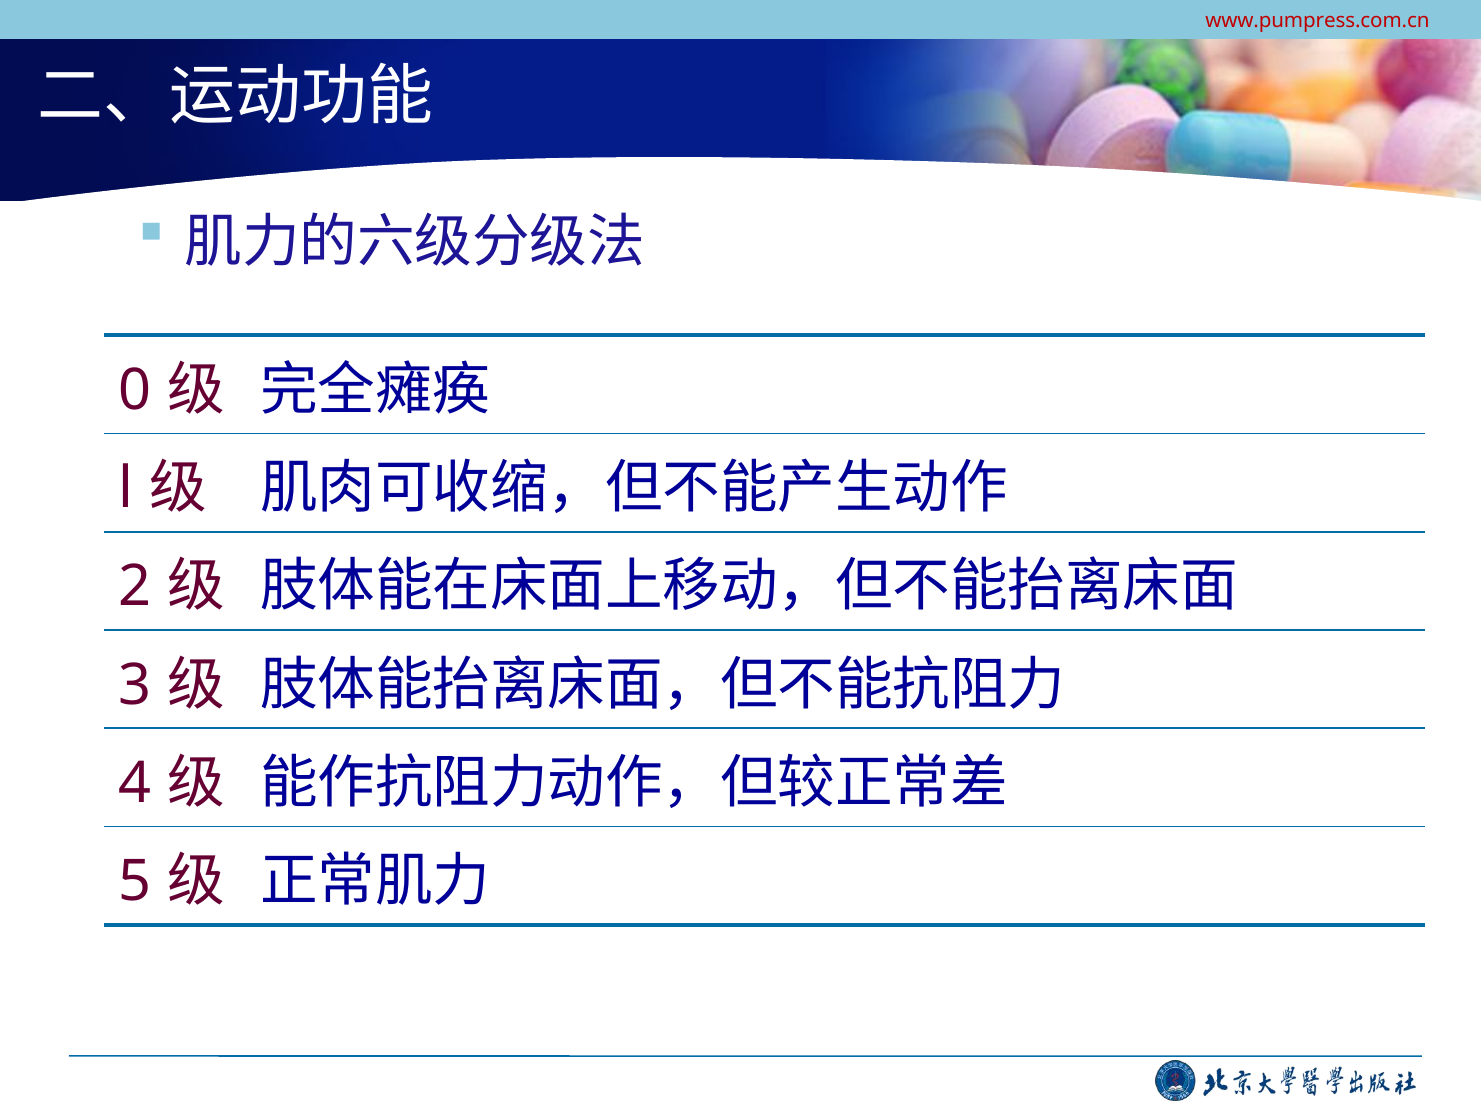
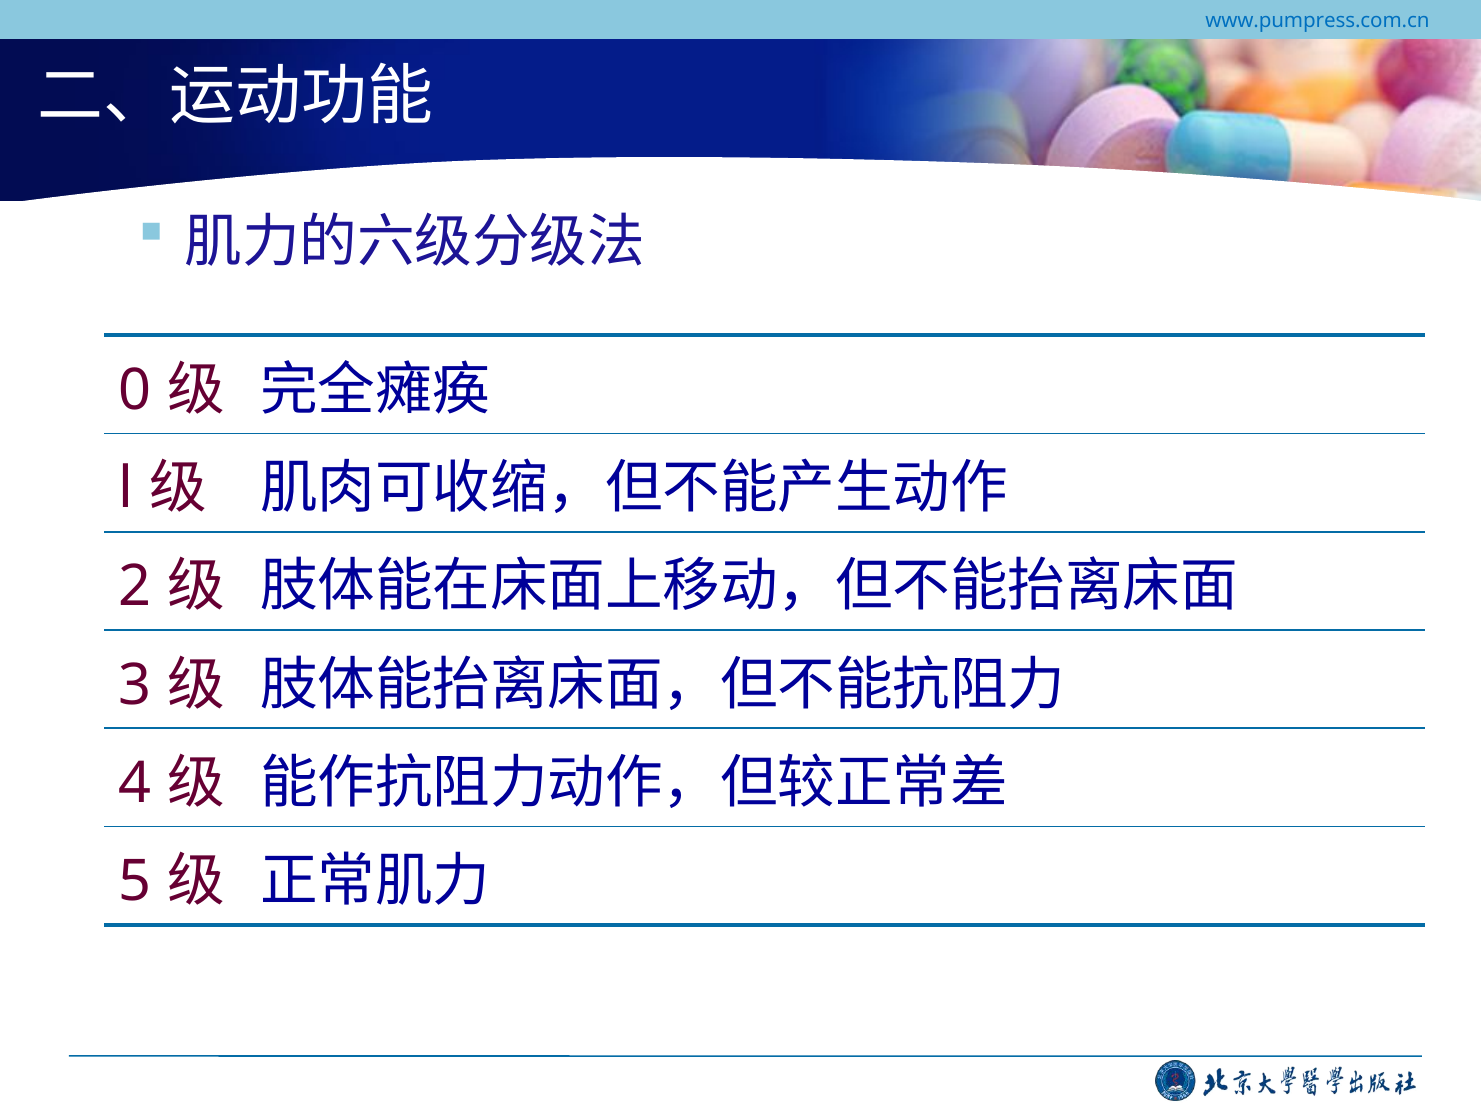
www.pumpress.com.cn colour: red -> blue
